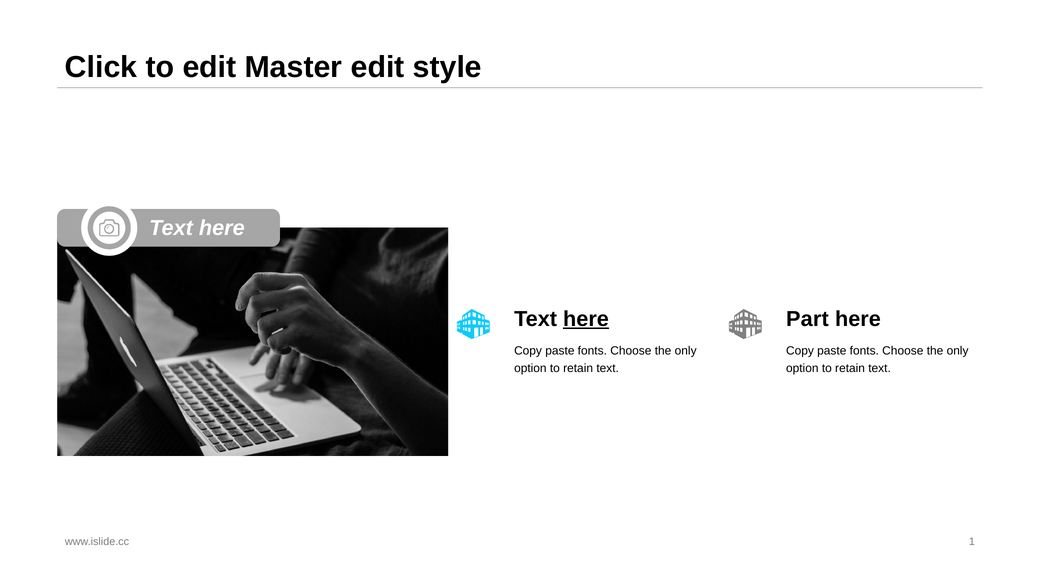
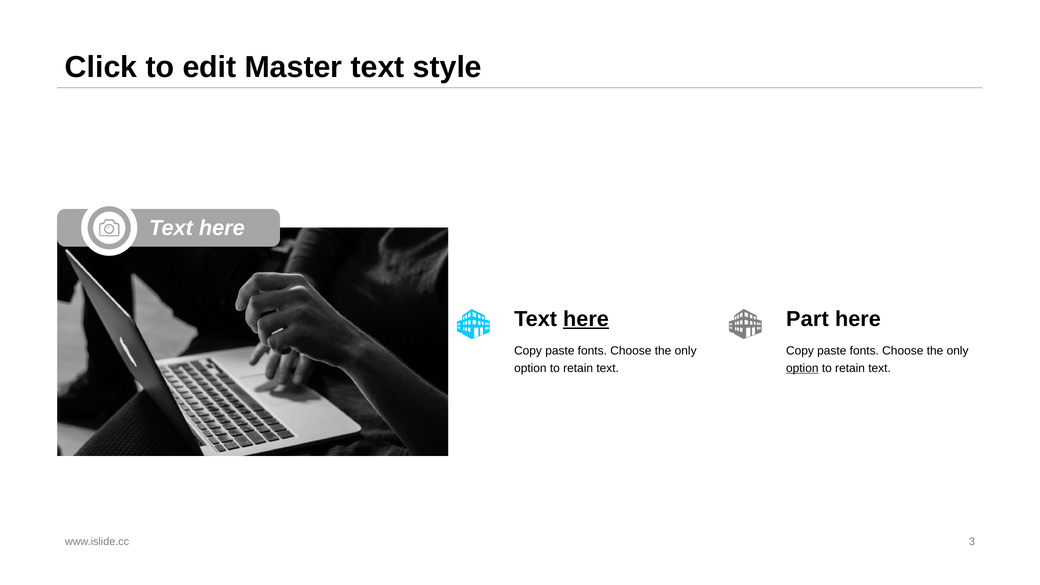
Master edit: edit -> text
option at (802, 368) underline: none -> present
1: 1 -> 3
